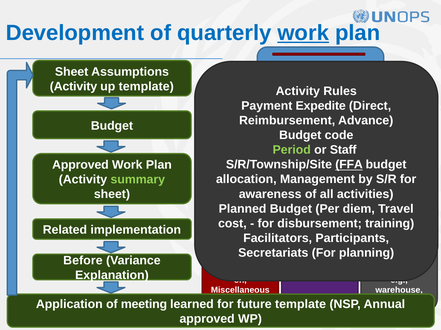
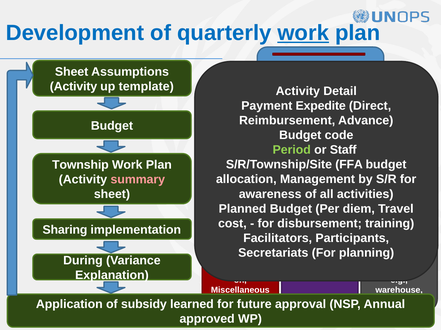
Rules: Rules -> Detail
FFA underline: present -> none
Approved at (80, 165): Approved -> Township
summary colour: light green -> pink
Related: Related -> Sharing
Before: Before -> During
of meeting: meeting -> subsidy
template at (300, 305): template -> approval
